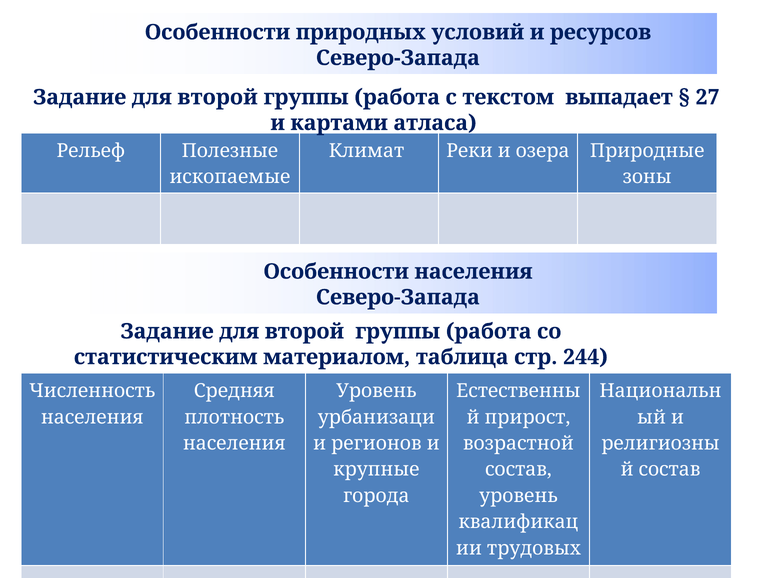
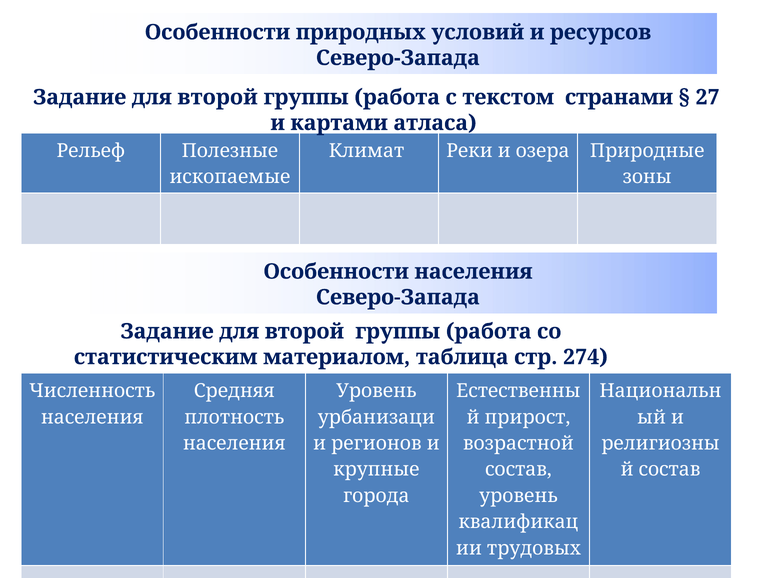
выпадает: выпадает -> странами
244: 244 -> 274
